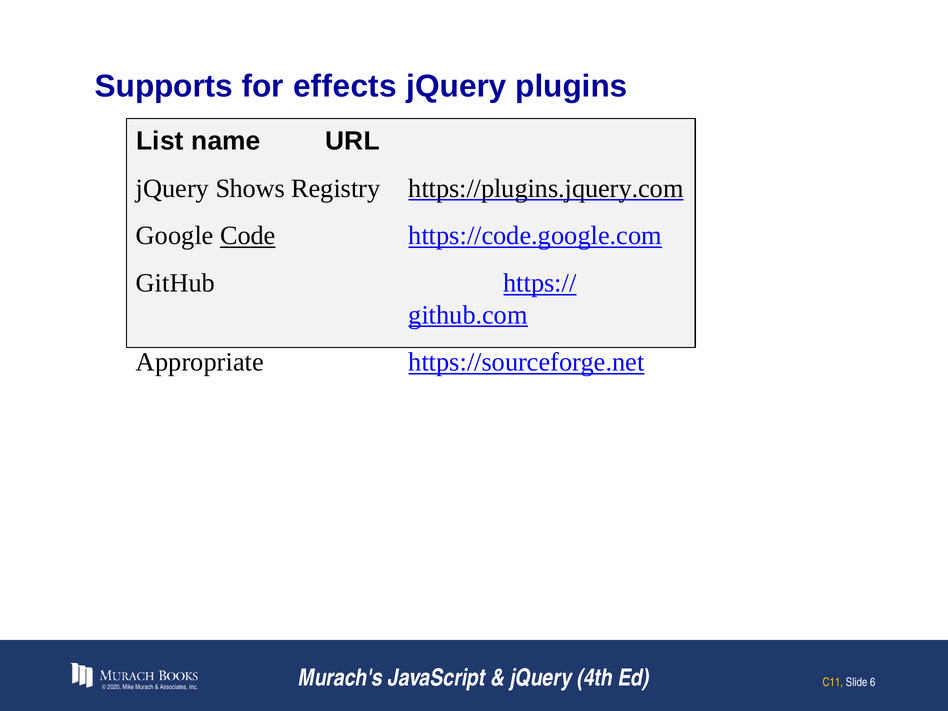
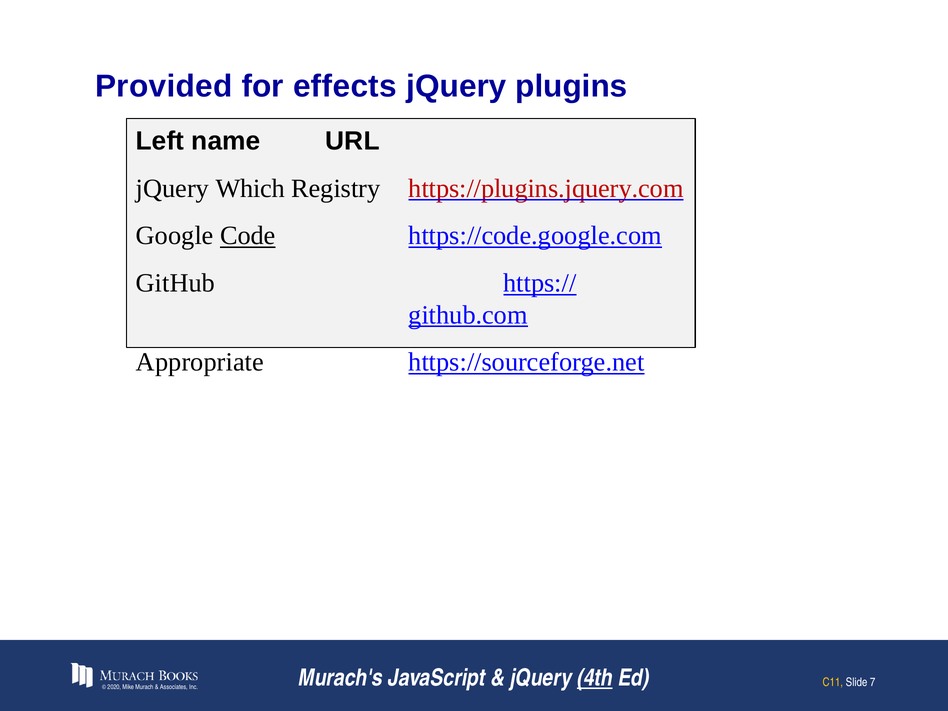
Supports: Supports -> Provided
List: List -> Left
Shows: Shows -> Which
https://plugins.jquery.com colour: black -> red
4th underline: none -> present
6: 6 -> 7
